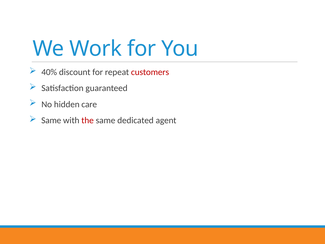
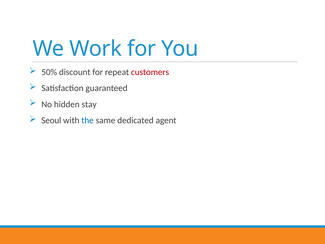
40%: 40% -> 50%
care: care -> stay
Same at (51, 120): Same -> Seoul
the colour: red -> blue
